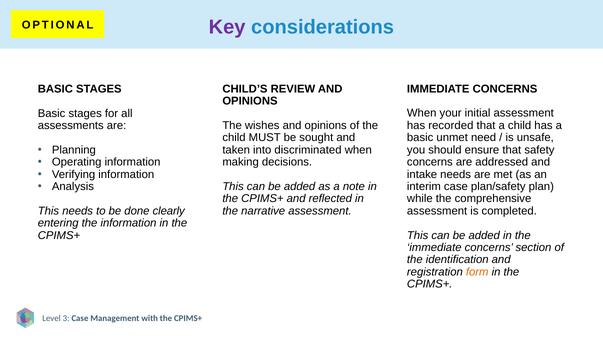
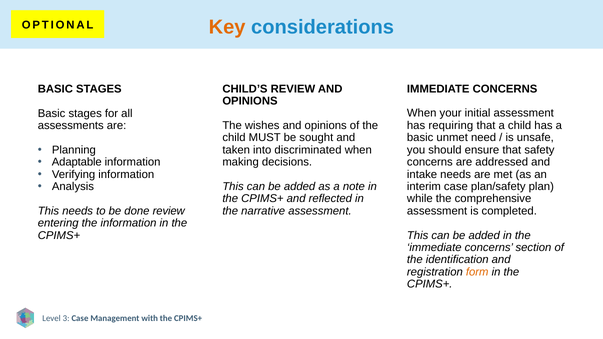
Key colour: purple -> orange
recorded: recorded -> requiring
Operating: Operating -> Adaptable
done clearly: clearly -> review
